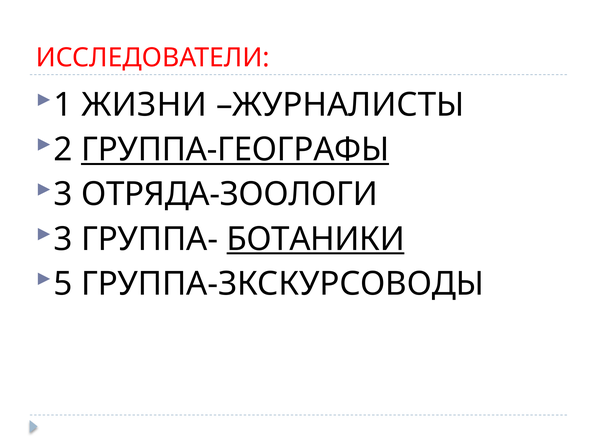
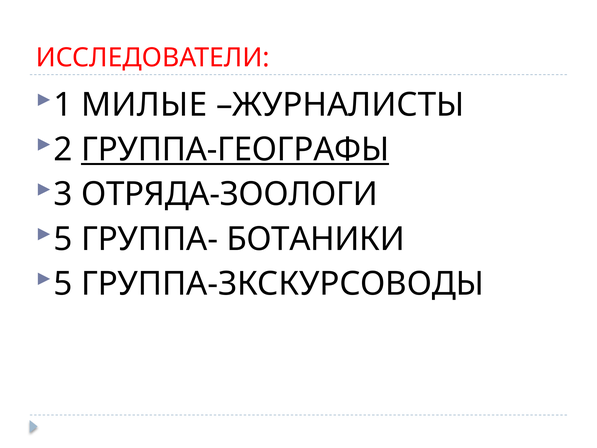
ЖИЗНИ: ЖИЗНИ -> МИЛЫЕ
3 at (63, 239): 3 -> 5
БОТАНИКИ underline: present -> none
